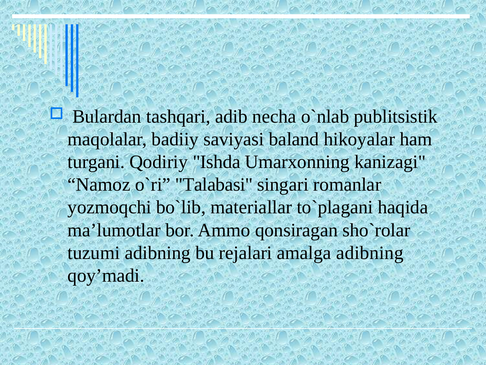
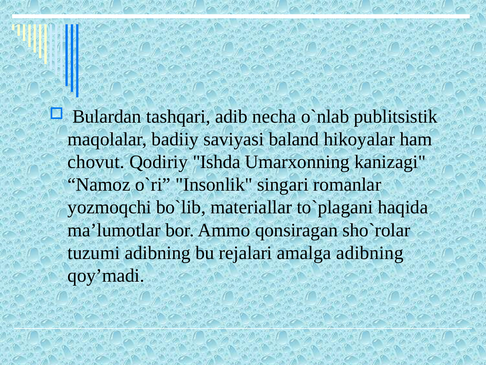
turgani: turgani -> chovut
Talabasi: Talabasi -> Insonlik
